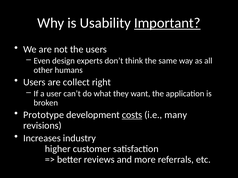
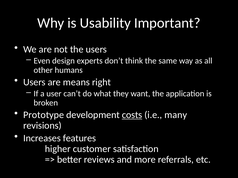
Important underline: present -> none
collect: collect -> means
industry: industry -> features
